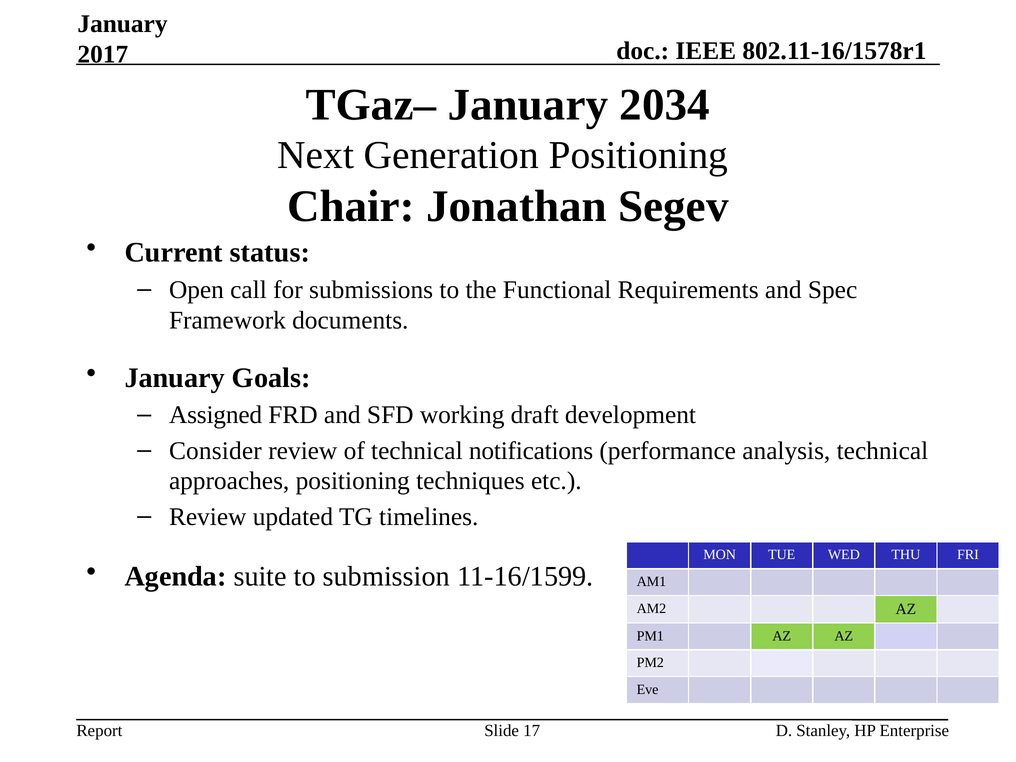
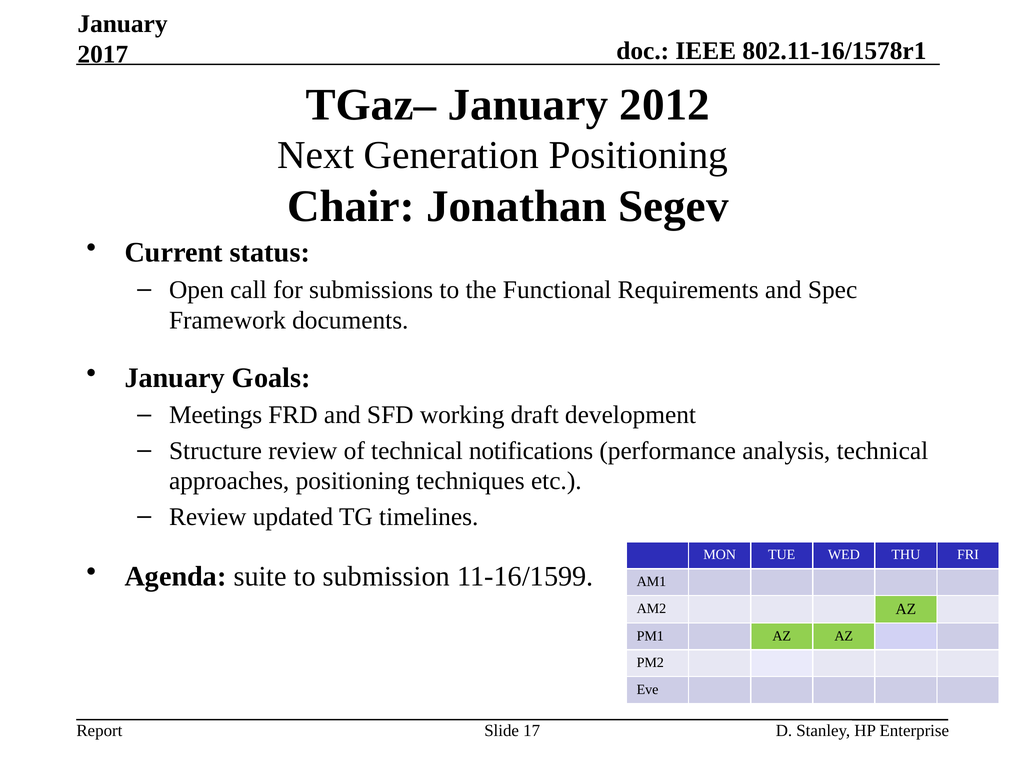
2034: 2034 -> 2012
Assigned: Assigned -> Meetings
Consider: Consider -> Structure
